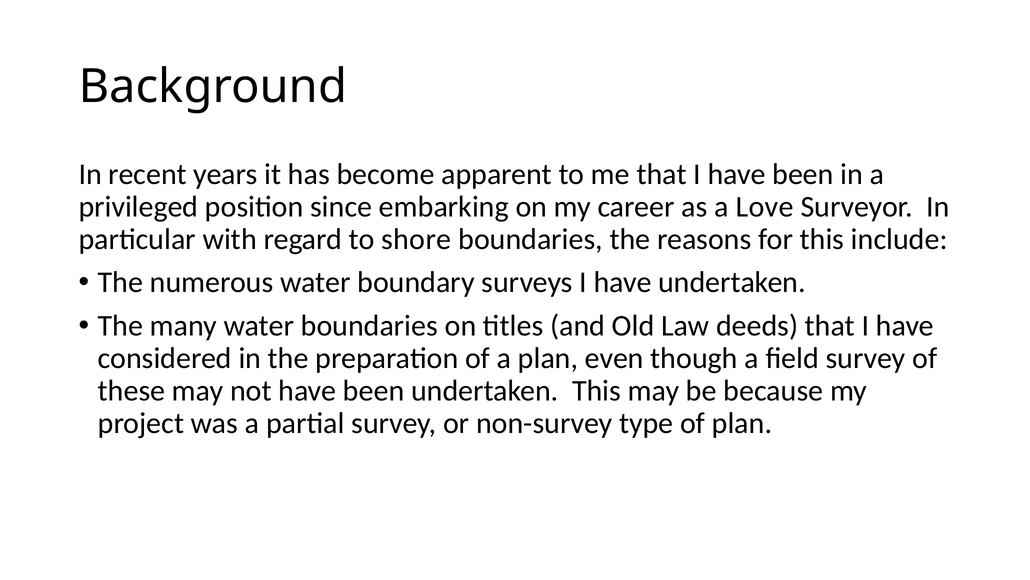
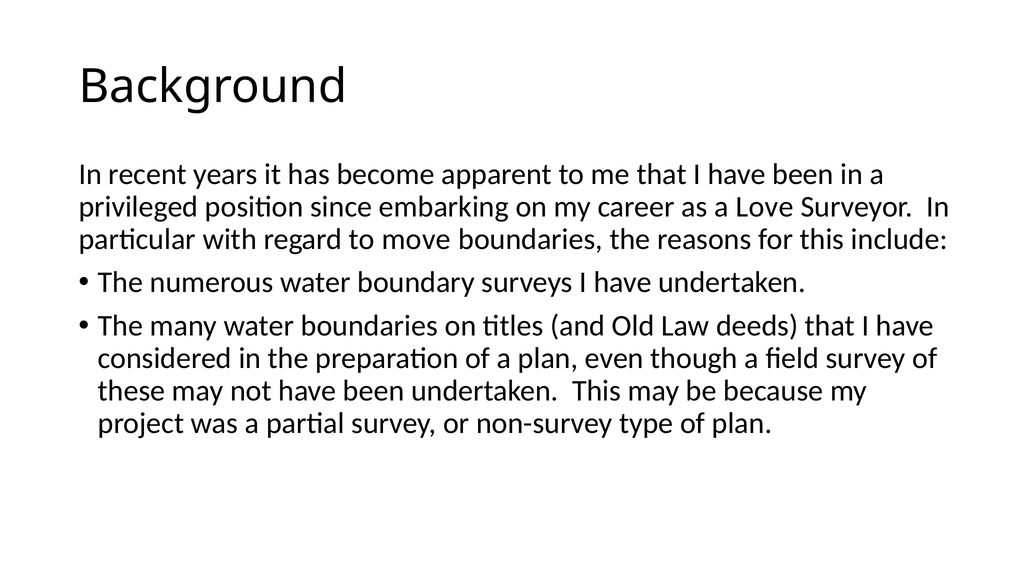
shore: shore -> move
